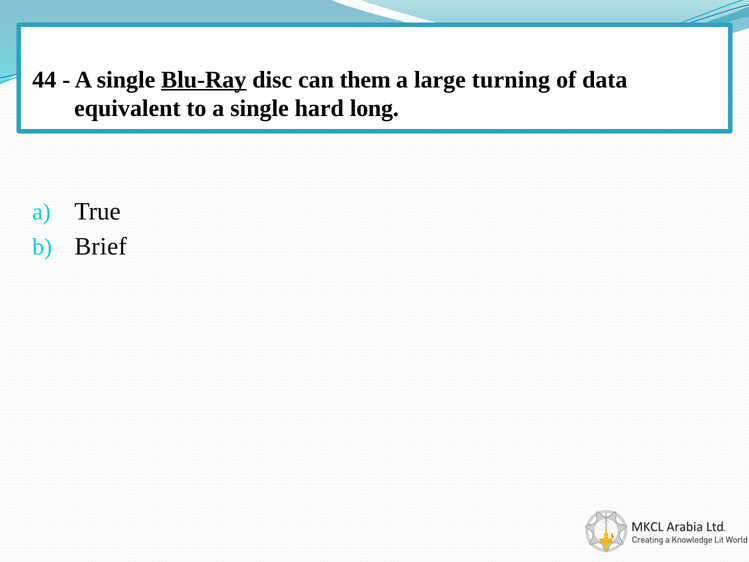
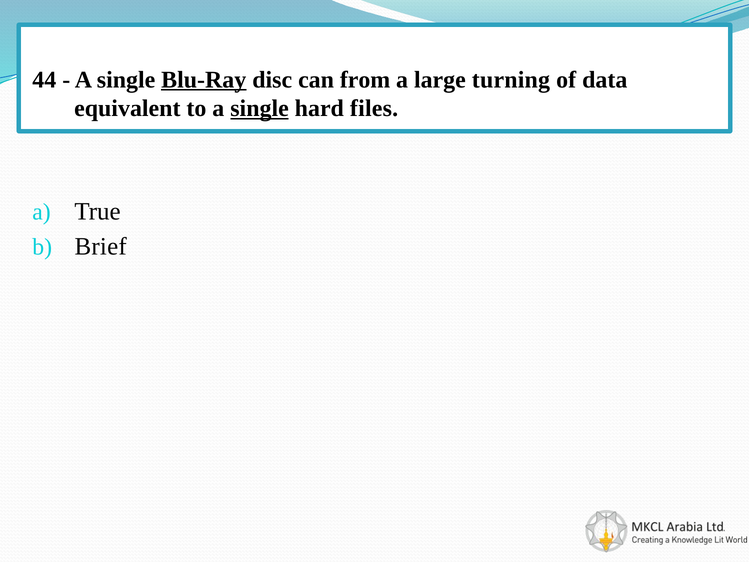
them: them -> from
single at (260, 108) underline: none -> present
long: long -> files
